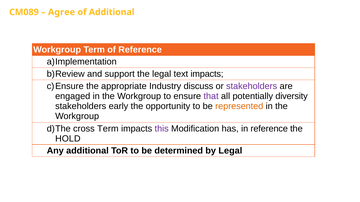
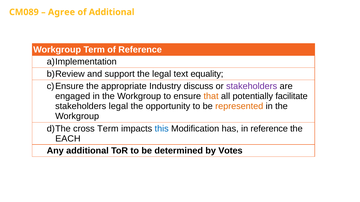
text impacts: impacts -> equality
that colour: purple -> orange
diversity: diversity -> facilitate
stakeholders early: early -> legal
this colour: purple -> blue
HOLD: HOLD -> EACH
by Legal: Legal -> Votes
